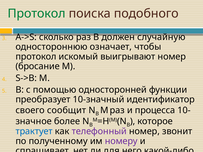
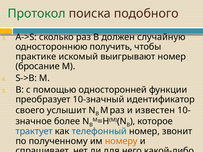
означает: означает -> получить
протокол at (36, 57): протокол -> практике
сообщит: сообщит -> услышит
процесса: процесса -> известен
телефонный colour: purple -> blue
номеру colour: purple -> orange
